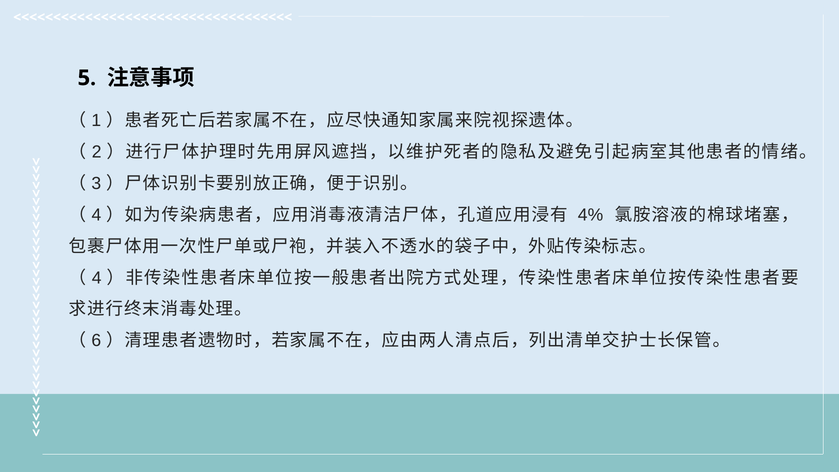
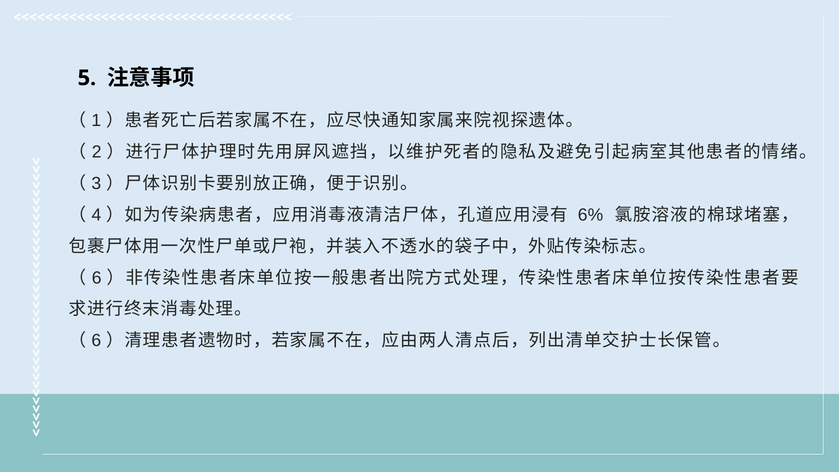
4%: 4% -> 6%
4 at (97, 278): 4 -> 6
